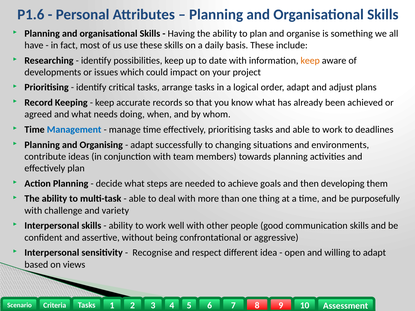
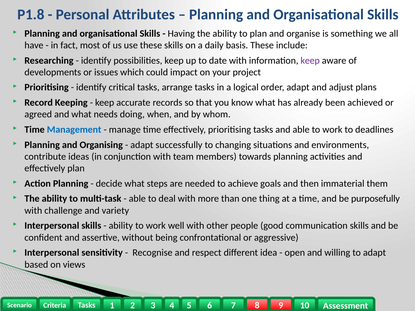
P1.6: P1.6 -> P1.8
keep at (310, 61) colour: orange -> purple
developing: developing -> immaterial
